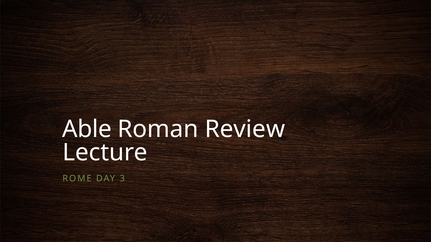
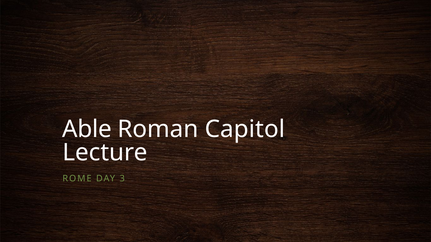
Review: Review -> Capitol
